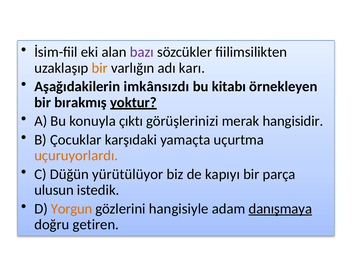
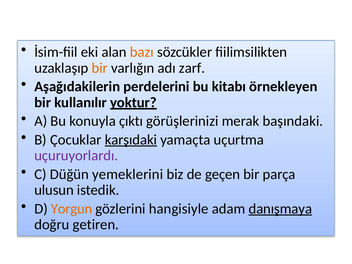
bazı colour: purple -> orange
karı: karı -> zarf
imkânsızdı: imkânsızdı -> perdelerini
bırakmış: bırakmış -> kullanılır
hangisidir: hangisidir -> başındaki
karşıdaki underline: none -> present
uçuruyorlardı colour: orange -> purple
yürütülüyor: yürütülüyor -> yemeklerini
kapıyı: kapıyı -> geçen
